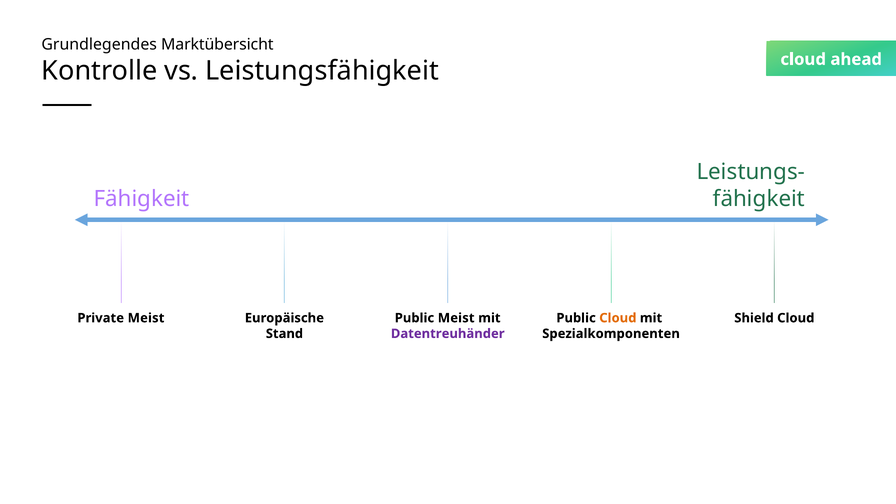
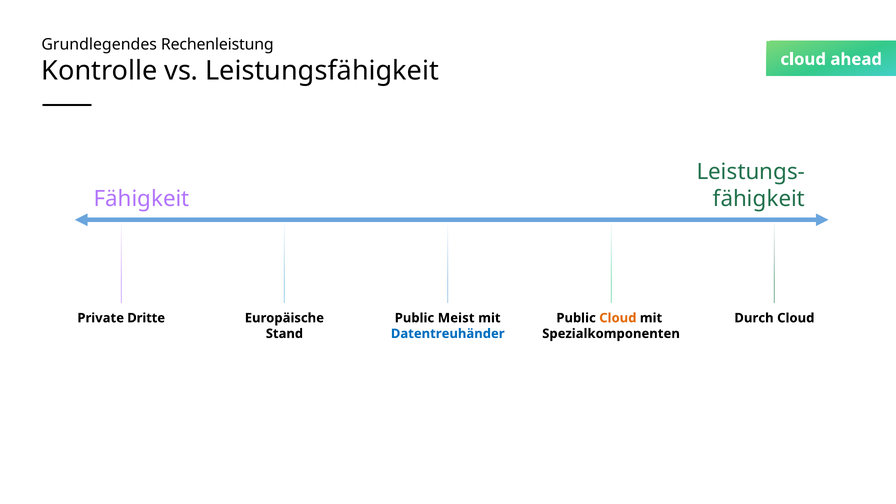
Marktübersicht: Marktübersicht -> Rechenleistung
Private Meist: Meist -> Dritte
Shield: Shield -> Durch
Datentreuhänder colour: purple -> blue
